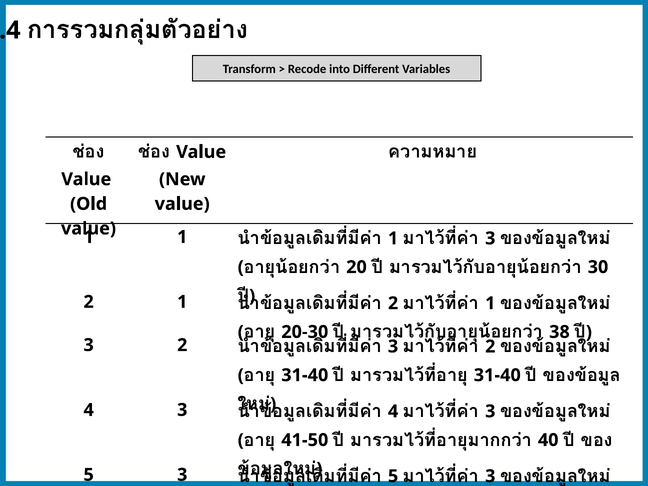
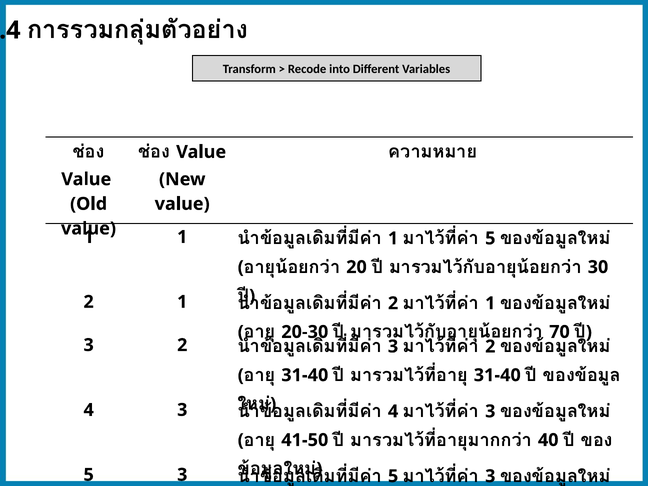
3 at (490, 238): 3 -> 5
38: 38 -> 70
